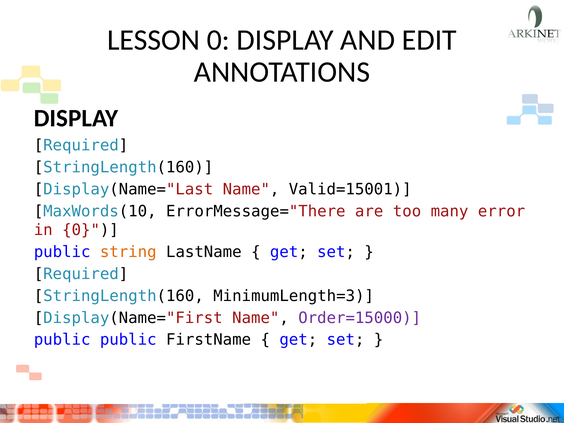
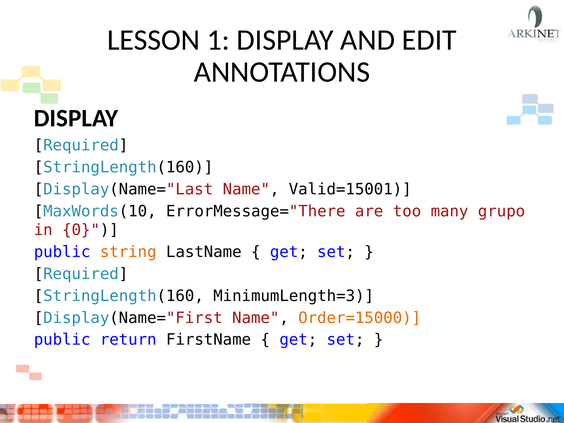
LESSON 0: 0 -> 1
error: error -> grupo
Order=15000 colour: purple -> orange
public public: public -> return
